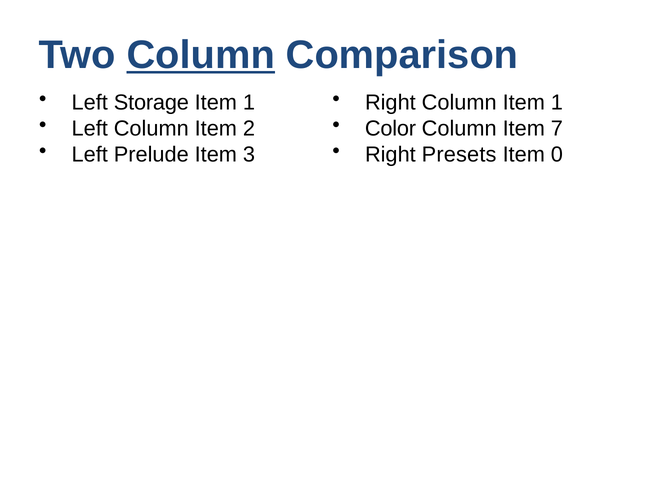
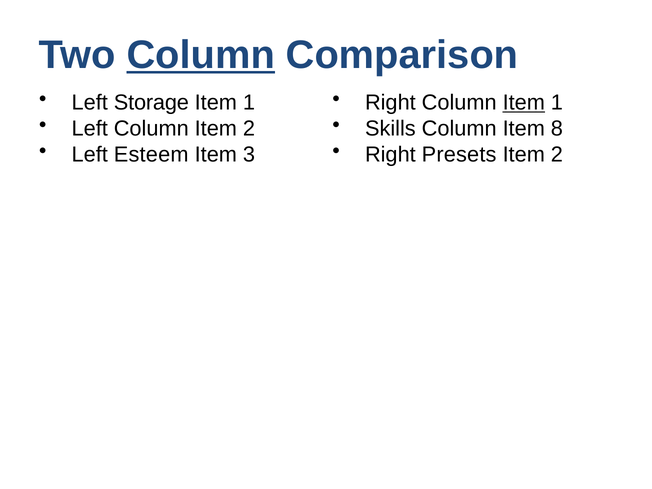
Item at (524, 103) underline: none -> present
Color: Color -> Skills
7: 7 -> 8
Prelude: Prelude -> Esteem
0 at (557, 155): 0 -> 2
